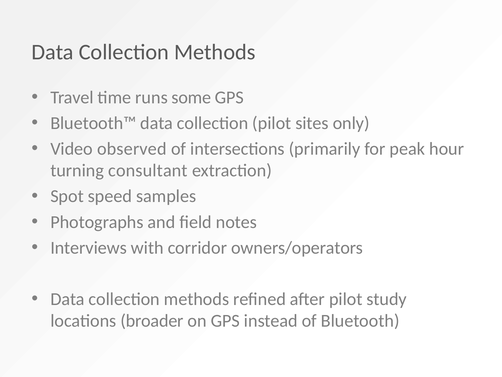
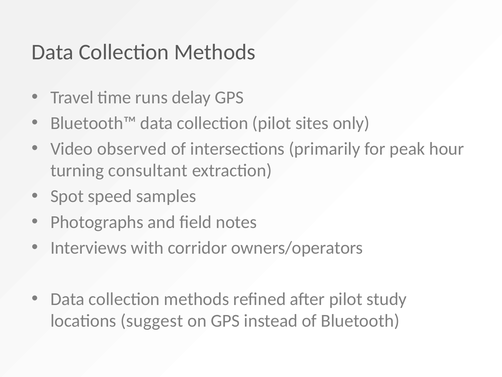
some: some -> delay
broader: broader -> suggest
